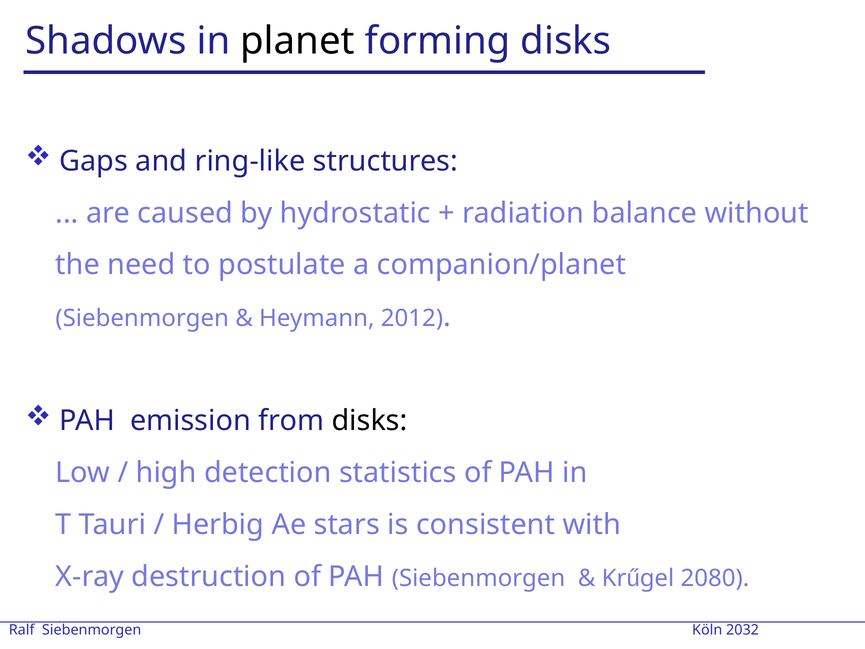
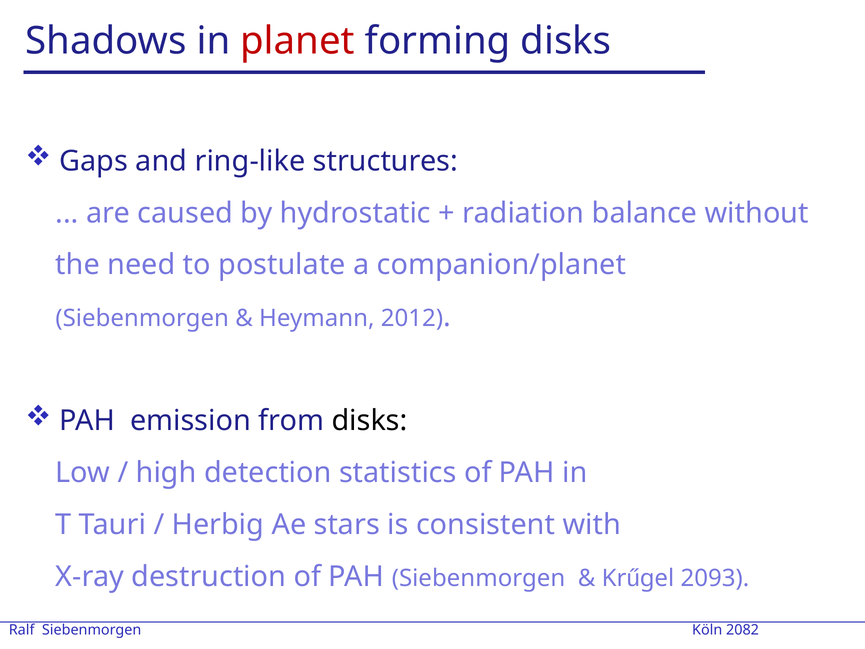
planet colour: black -> red
2080: 2080 -> 2093
2032: 2032 -> 2082
